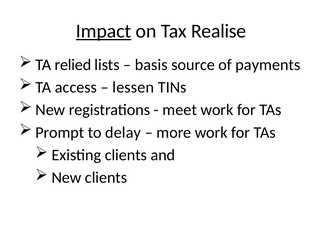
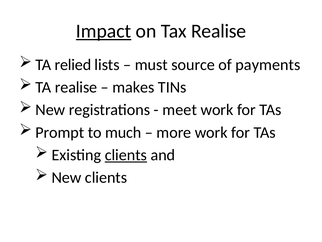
basis: basis -> must
TA access: access -> realise
lessen: lessen -> makes
delay: delay -> much
clients at (126, 155) underline: none -> present
